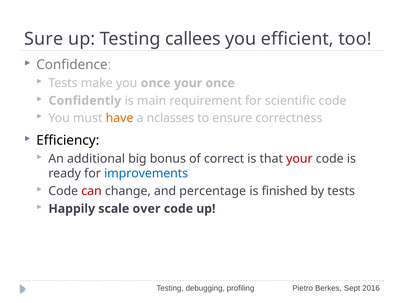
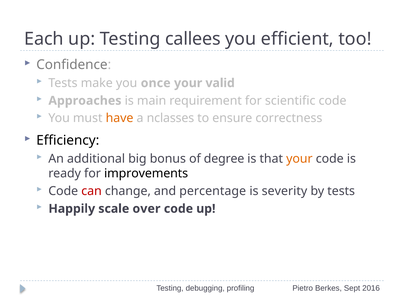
Sure: Sure -> Each
your once: once -> valid
Confidently: Confidently -> Approaches
correct: correct -> degree
your at (299, 159) colour: red -> orange
improvements colour: blue -> black
finished: finished -> severity
